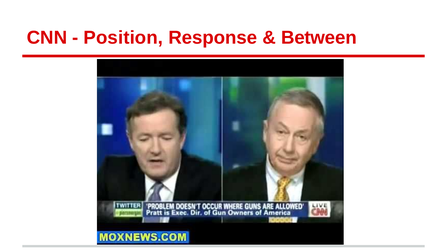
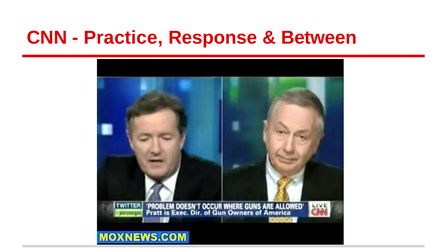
Position: Position -> Practice
